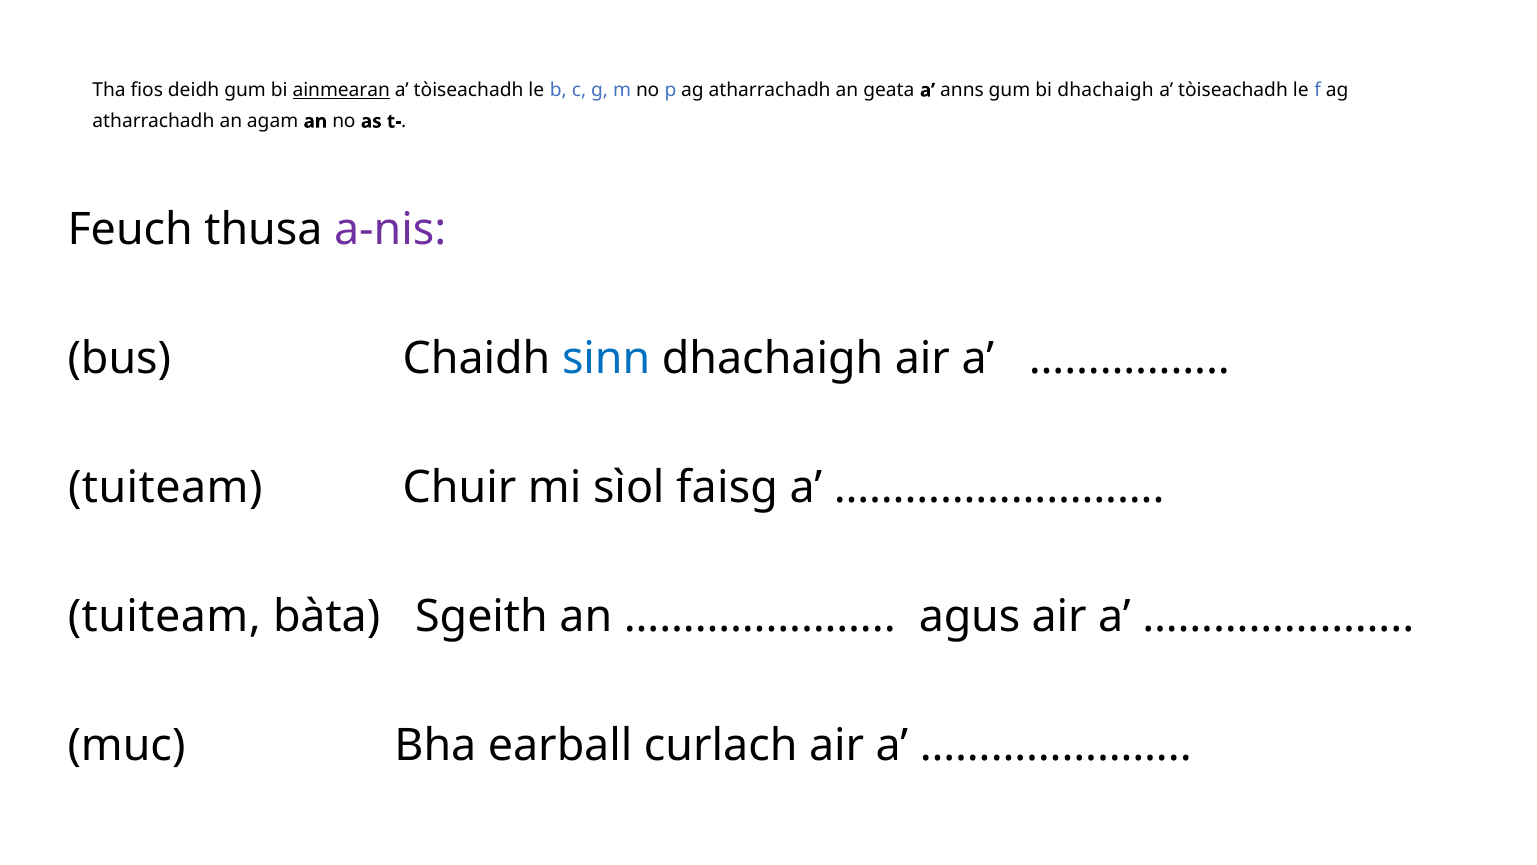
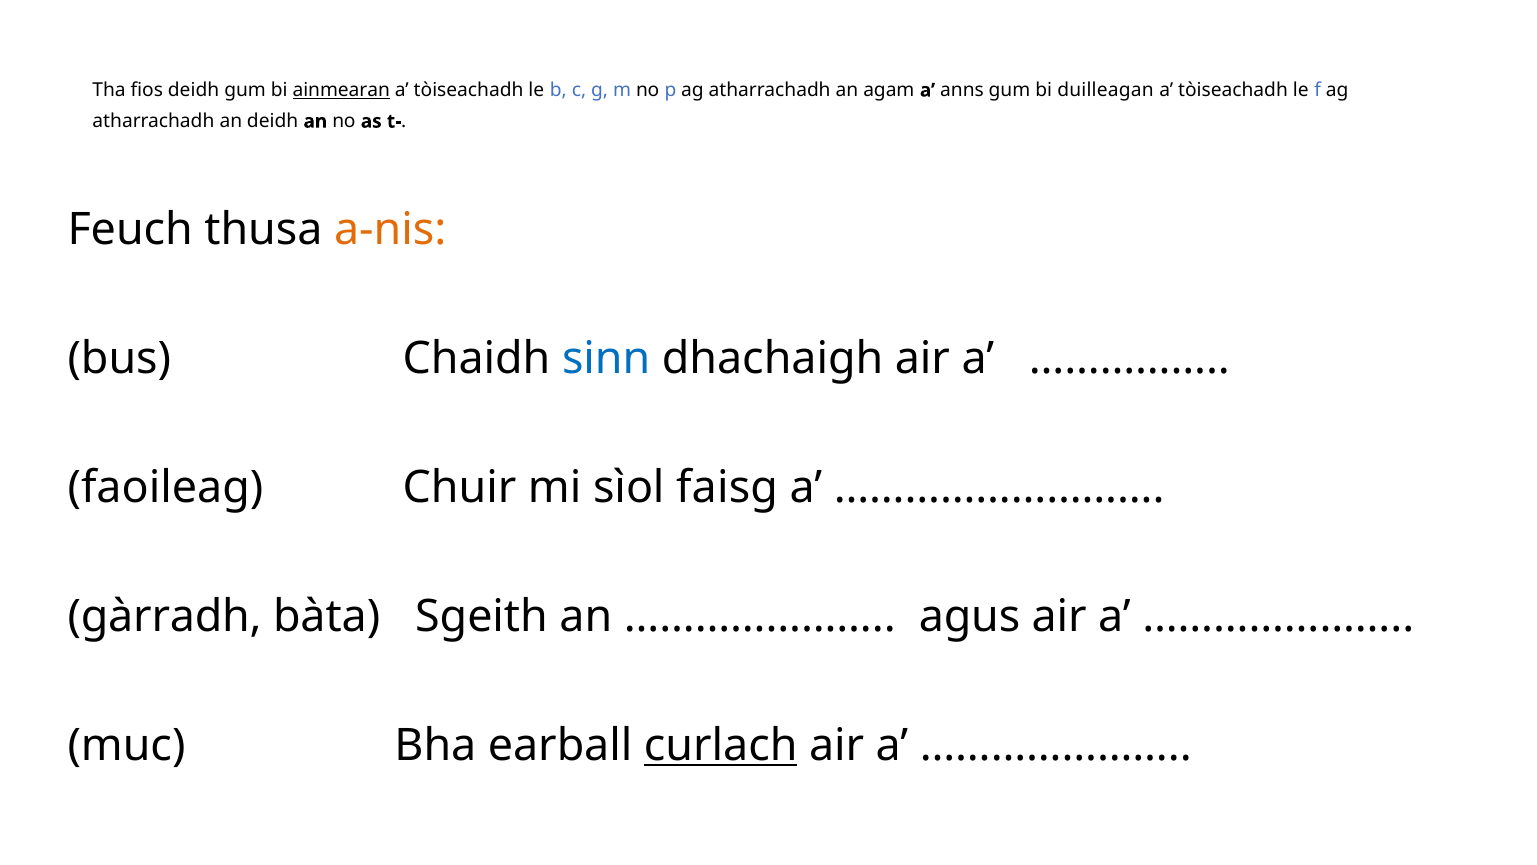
geata: geata -> agam
bi dhachaigh: dhachaigh -> duilleagan
an agam: agam -> deidh
a-nis colour: purple -> orange
tuiteam at (165, 488): tuiteam -> faoileag
tuiteam at (164, 616): tuiteam -> gàrradh
curlach underline: none -> present
